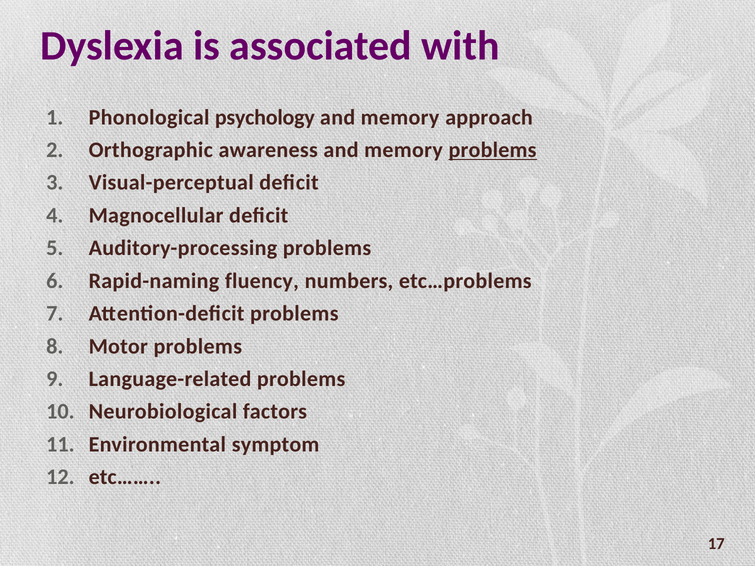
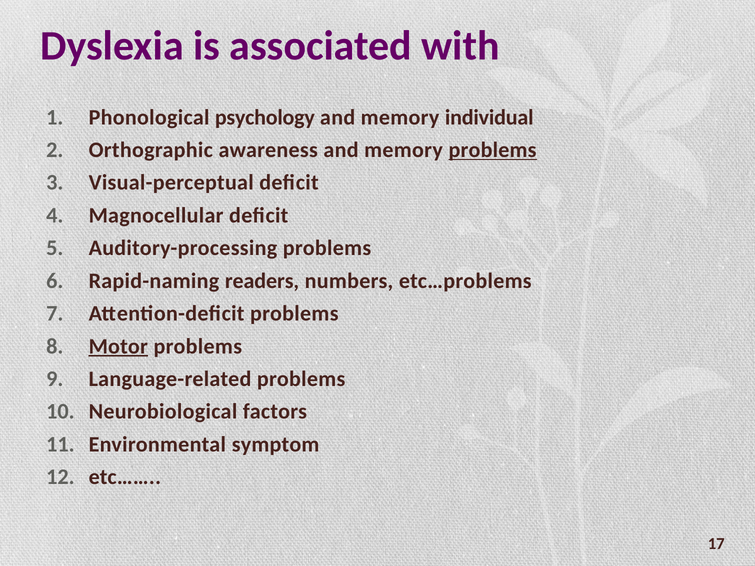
approach: approach -> individual
fluency: fluency -> readers
Motor underline: none -> present
